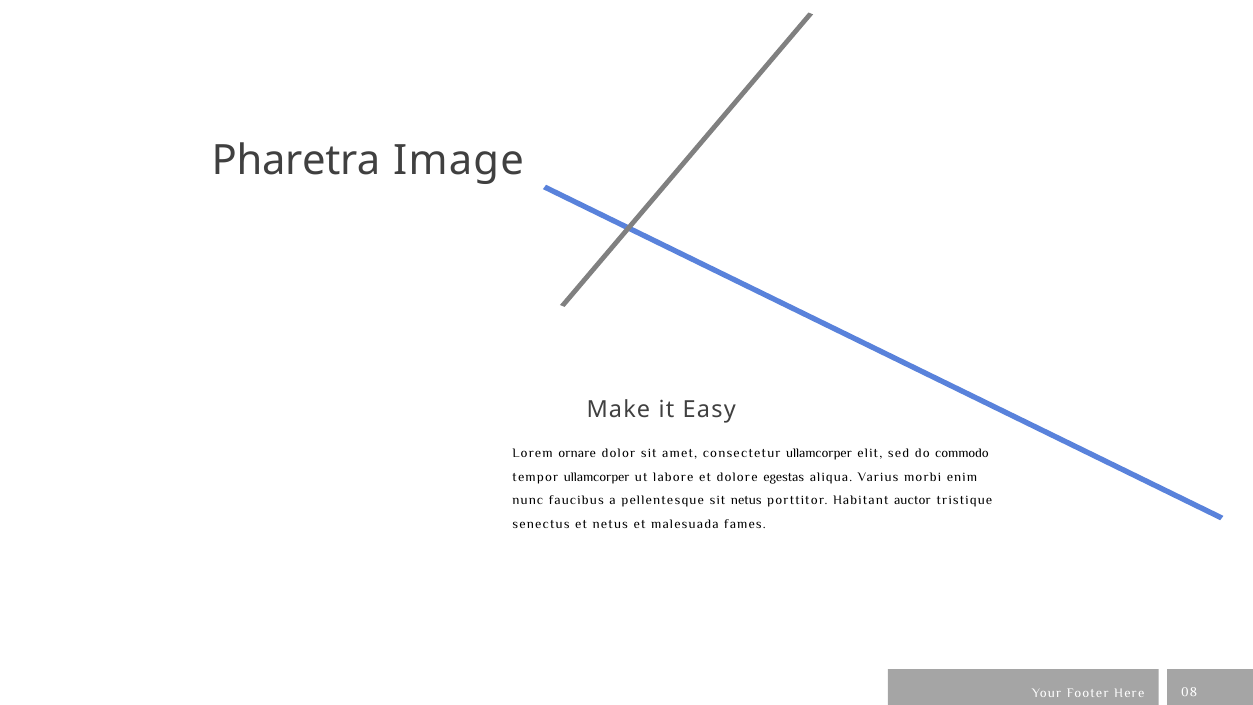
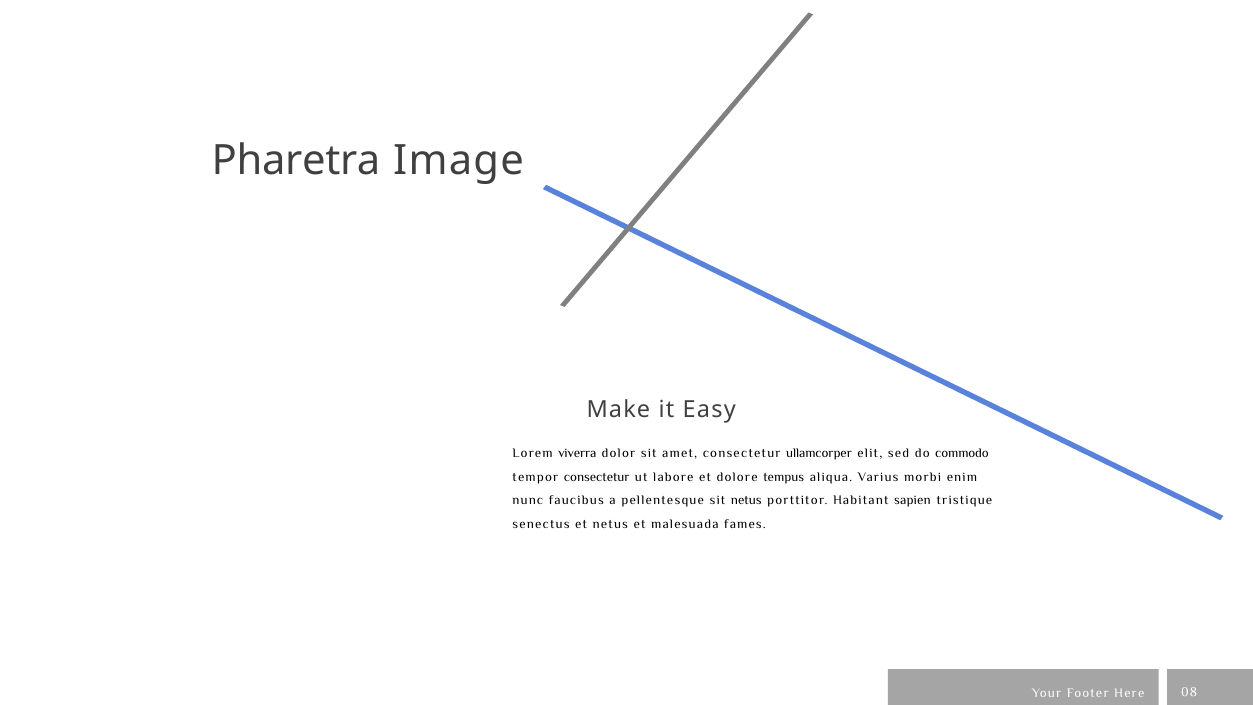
ornare: ornare -> viverra
tempor ullamcorper: ullamcorper -> consectetur
egestas: egestas -> tempus
auctor: auctor -> sapien
